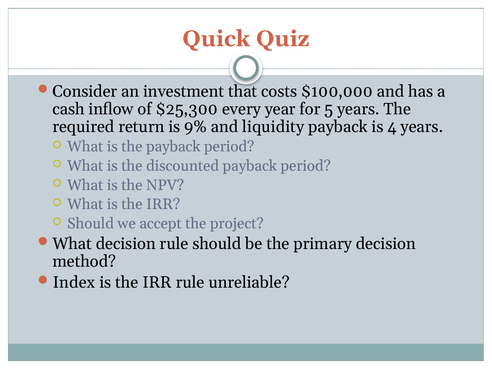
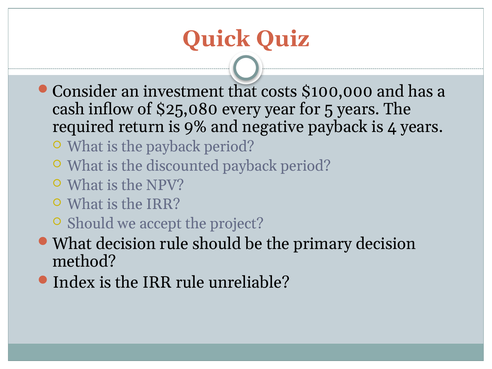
$25,300: $25,300 -> $25,080
liquidity: liquidity -> negative
